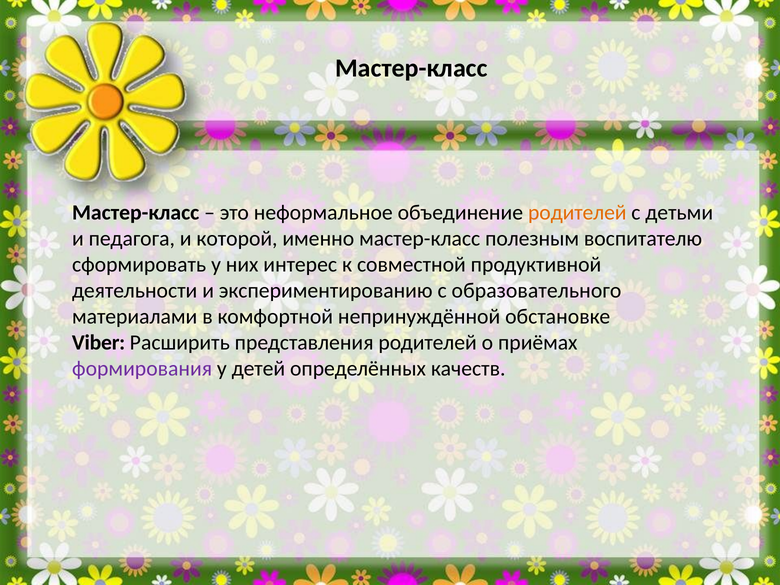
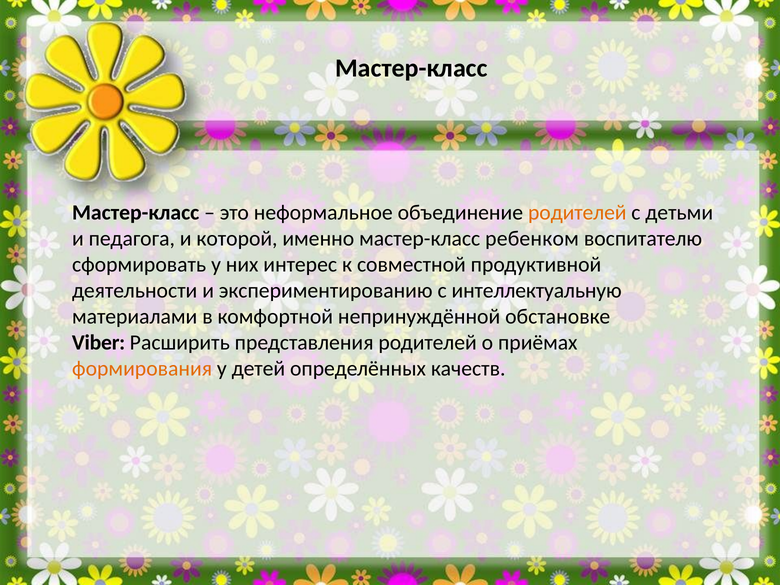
полезным: полезным -> ребенком
образовательного: образовательного -> интеллектуальную
формирования colour: purple -> orange
